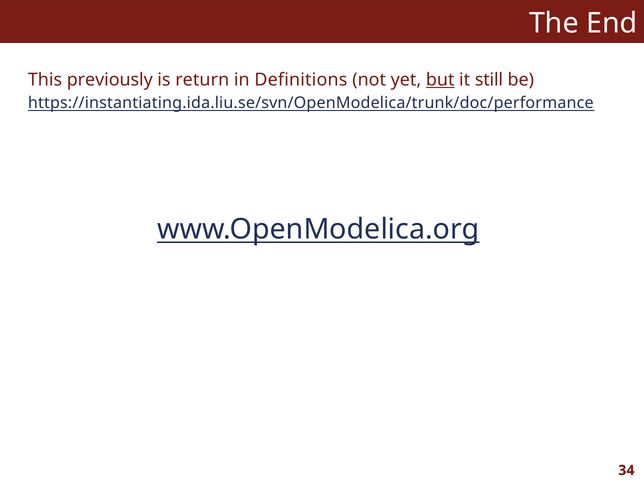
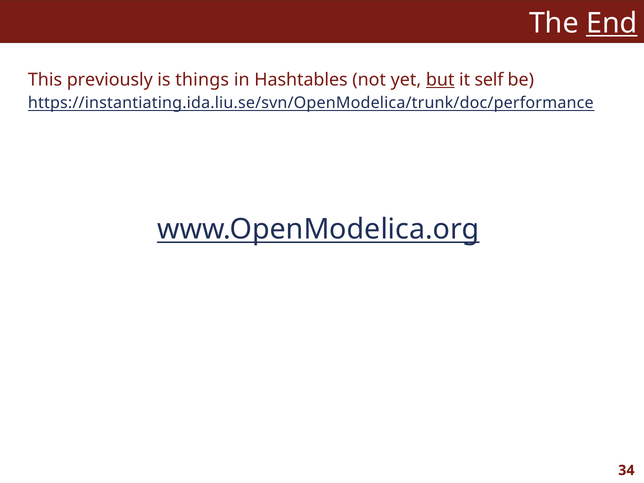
End underline: none -> present
return: return -> things
Definitions: Definitions -> Hashtables
still: still -> self
